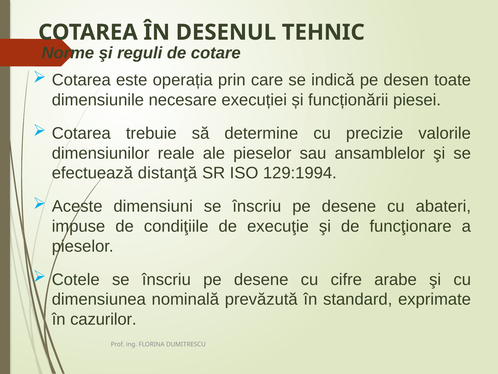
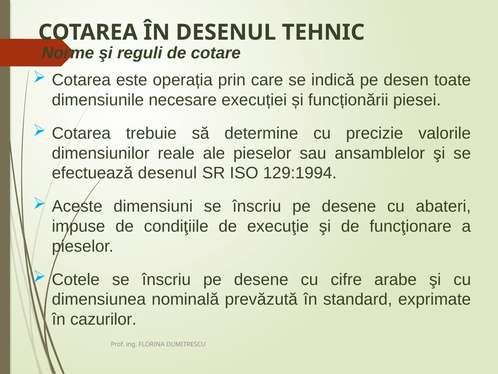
efectuează distanţă: distanţă -> desenul
